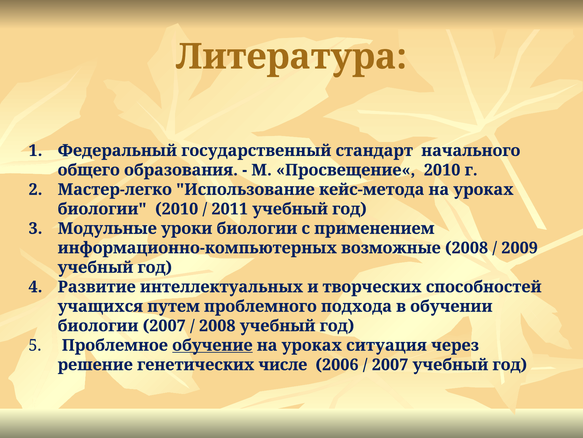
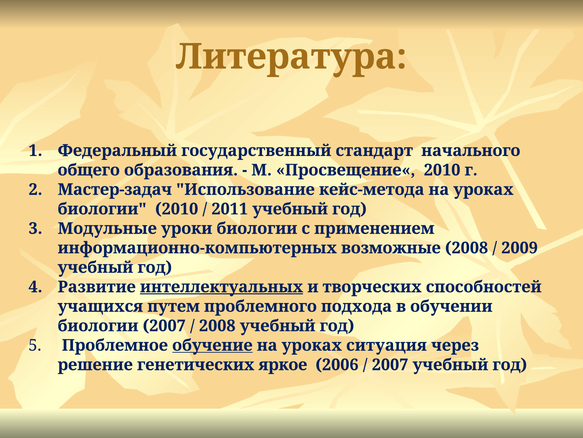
Мастер-легко: Мастер-легко -> Мастер-задач
интеллектуальных underline: none -> present
числе: числе -> яркое
